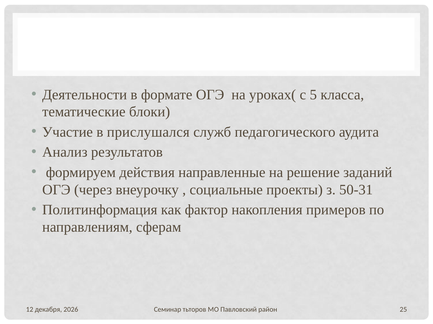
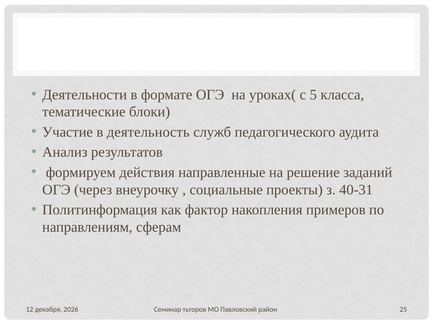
прислушался: прислушался -> деятельность
50-31: 50-31 -> 40-31
